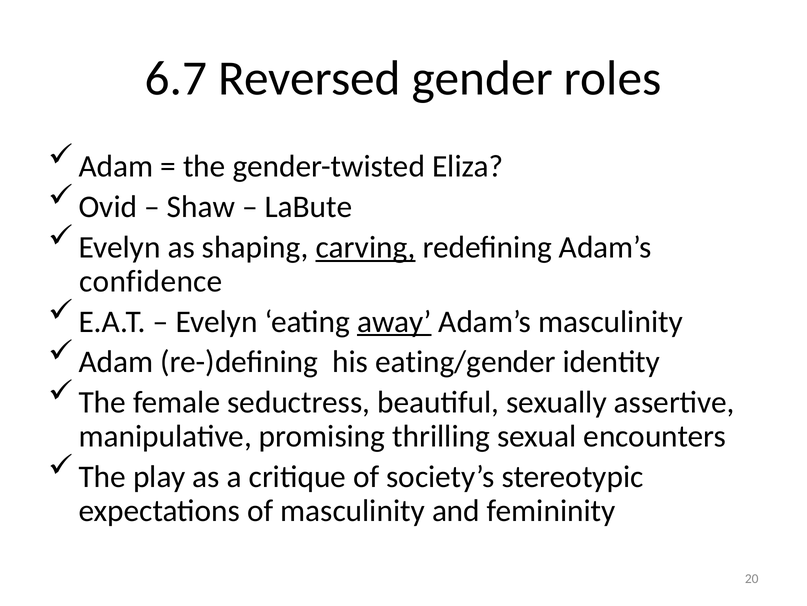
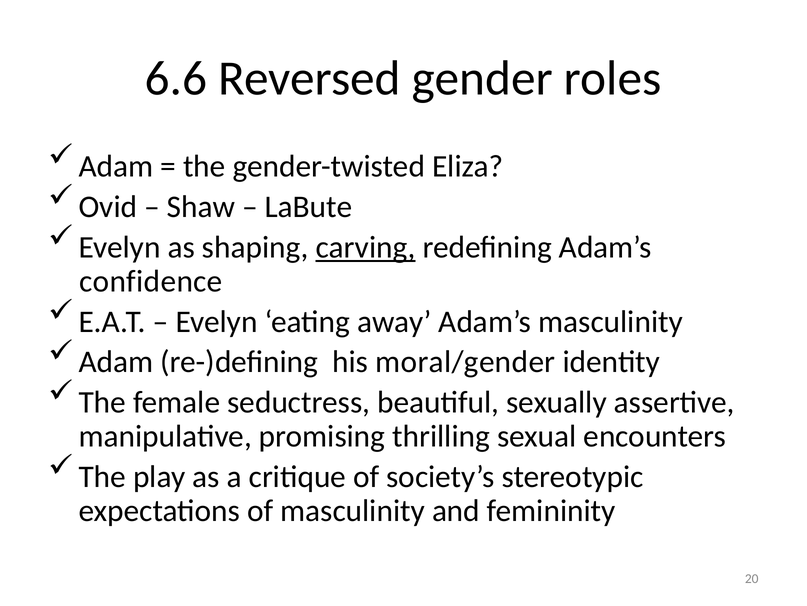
6.7: 6.7 -> 6.6
away underline: present -> none
eating/gender: eating/gender -> moral/gender
